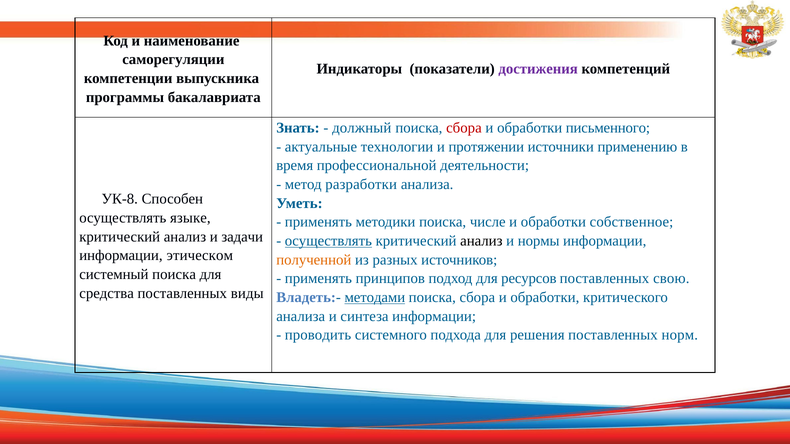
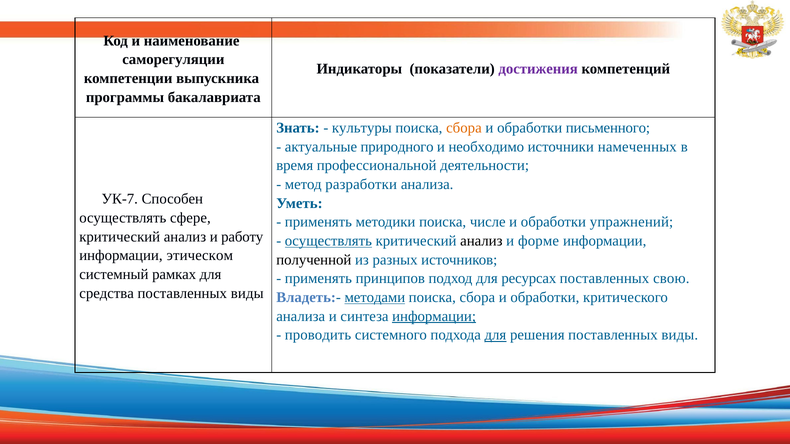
должный: должный -> культуры
сбора at (464, 128) colour: red -> orange
технологии: технологии -> природного
протяжении: протяжении -> необходимо
применению: применению -> намеченных
УК-8: УК-8 -> УК-7
языке: языке -> сфере
собственное: собственное -> упражнений
задачи: задачи -> работу
нормы: нормы -> форме
полученной colour: orange -> black
системный поиска: поиска -> рамках
ресурсов: ресурсов -> ресурсах
информации at (434, 317) underline: none -> present
для at (495, 335) underline: none -> present
решения поставленных норм: норм -> виды
